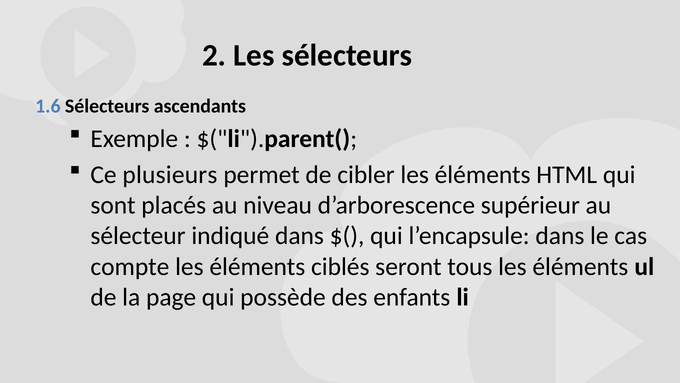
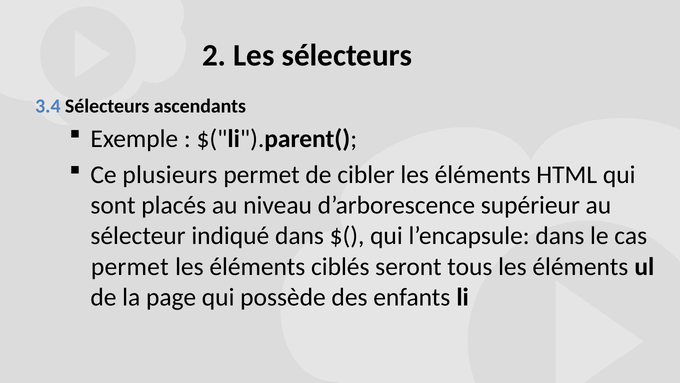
1.6: 1.6 -> 3.4
compte at (130, 266): compte -> permet
